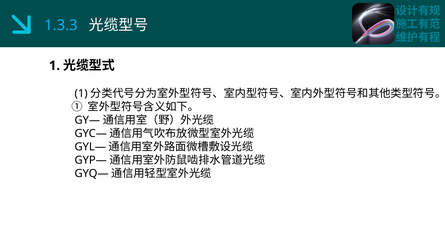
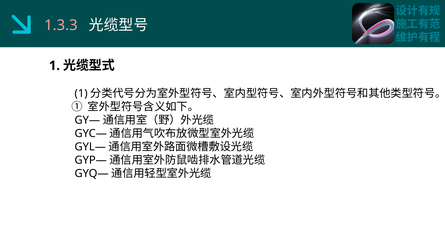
1.3.3 colour: light blue -> pink
